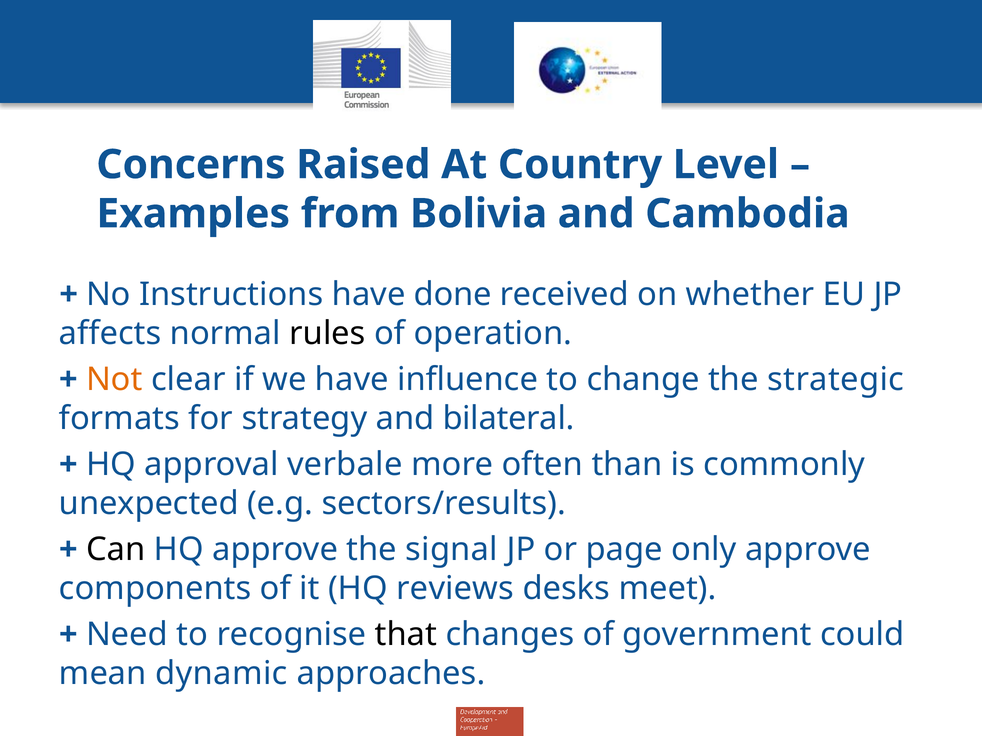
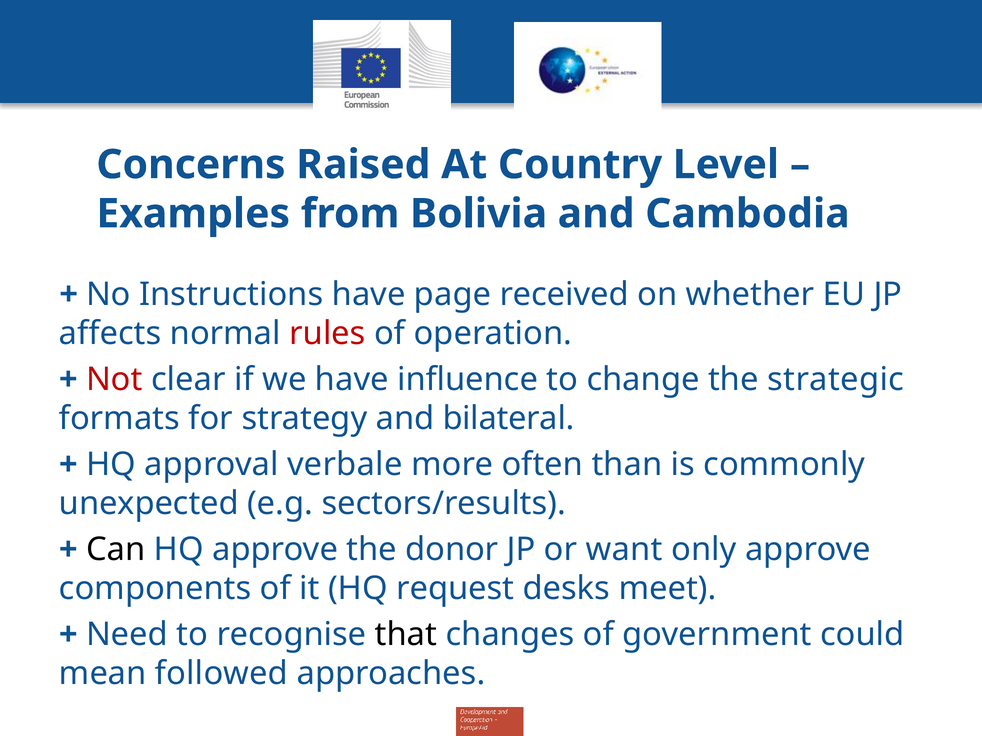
done: done -> page
rules colour: black -> red
Not colour: orange -> red
signal: signal -> donor
page: page -> want
reviews: reviews -> request
dynamic: dynamic -> followed
